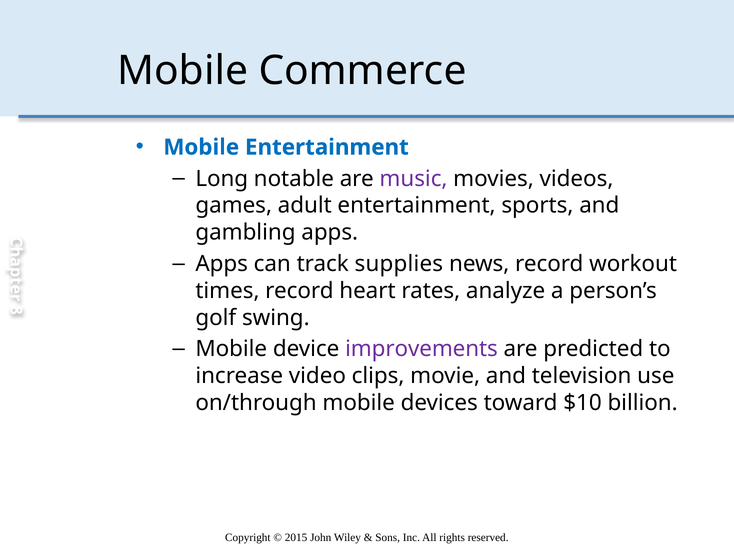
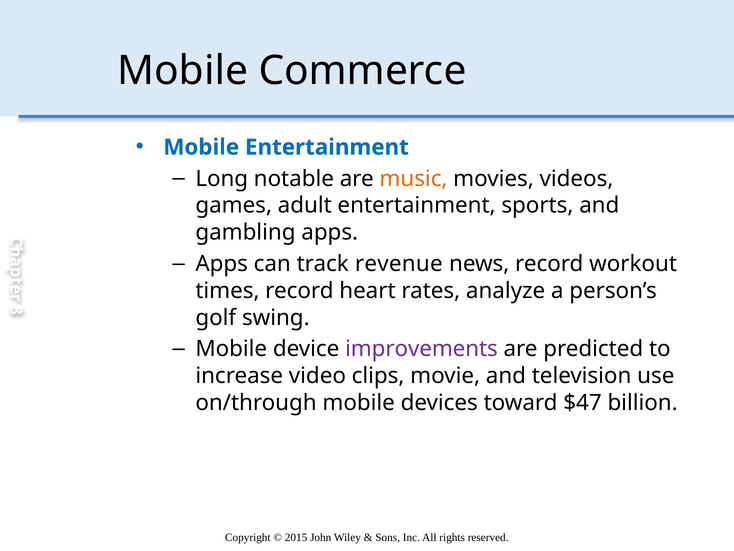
music colour: purple -> orange
supplies: supplies -> revenue
$10: $10 -> $47
